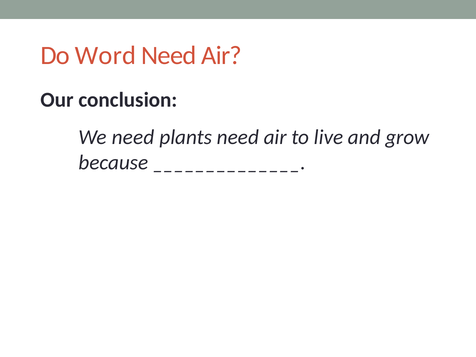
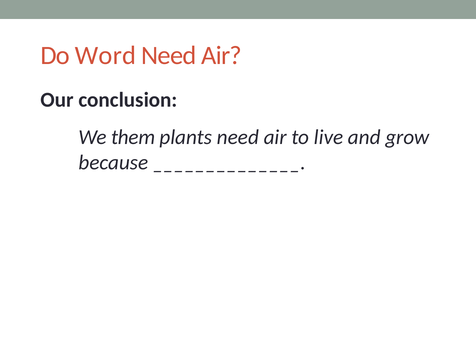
We need: need -> them
